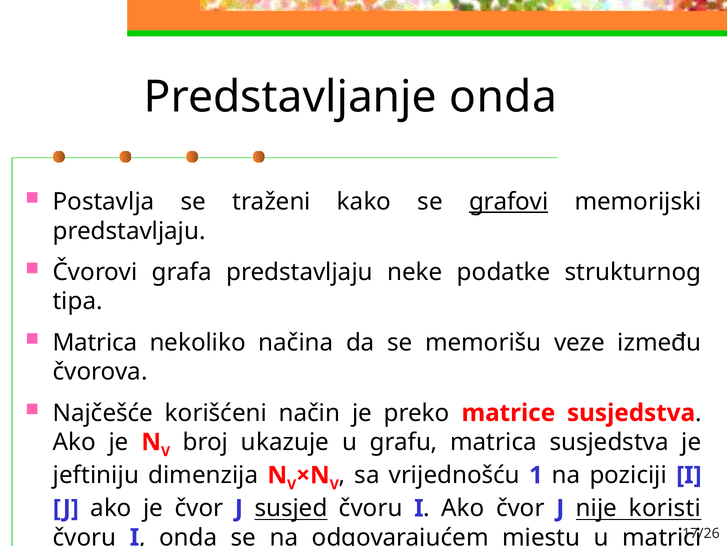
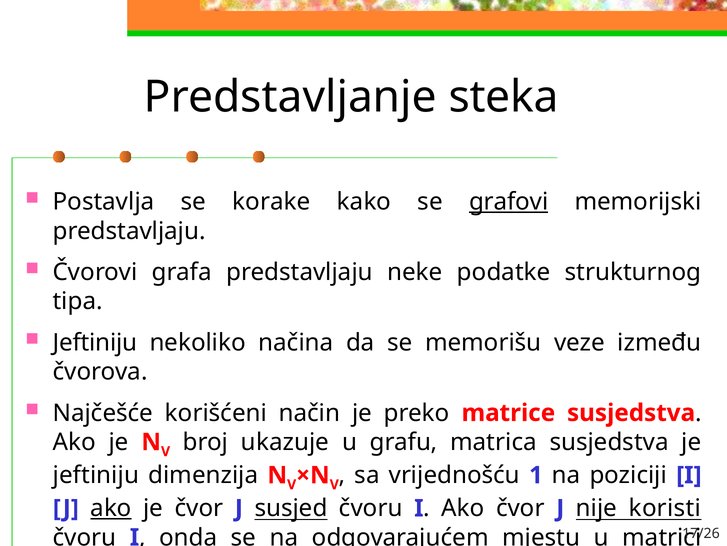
Predstavljanje onda: onda -> steka
traženi: traženi -> korake
Matrica at (95, 342): Matrica -> Jeftiniju
ako at (111, 508) underline: none -> present
